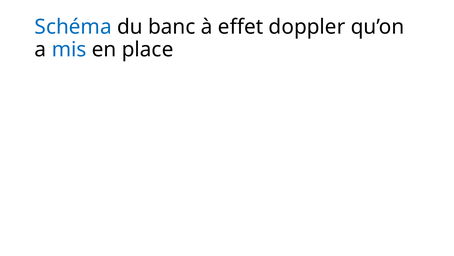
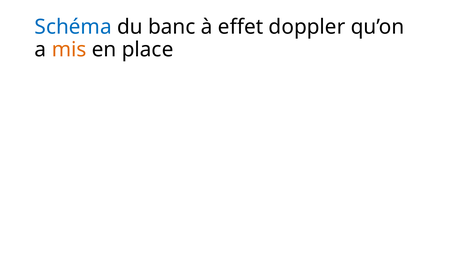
mis colour: blue -> orange
